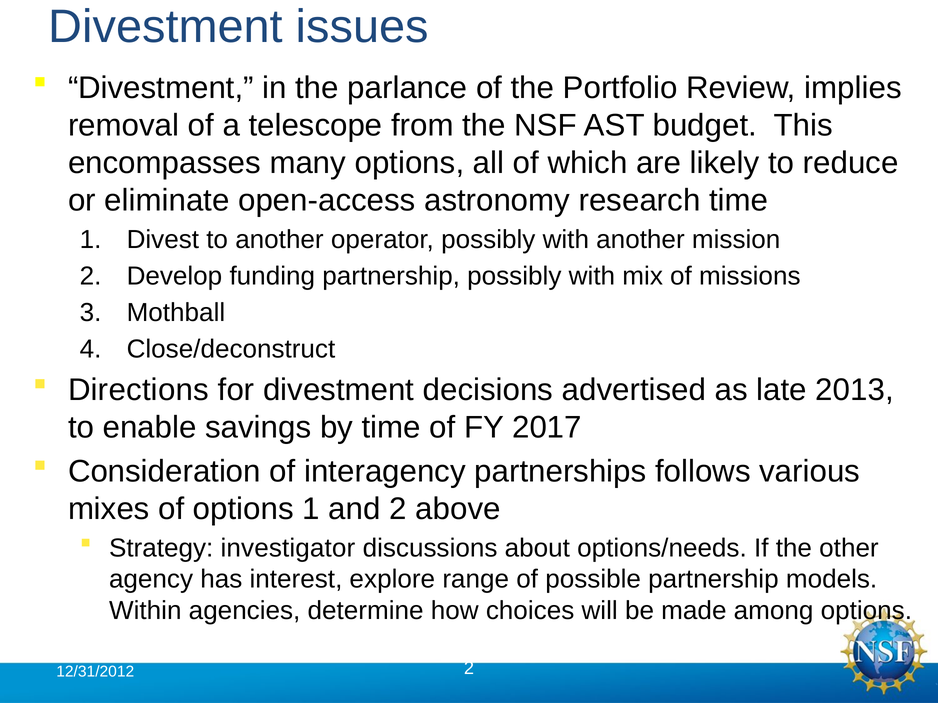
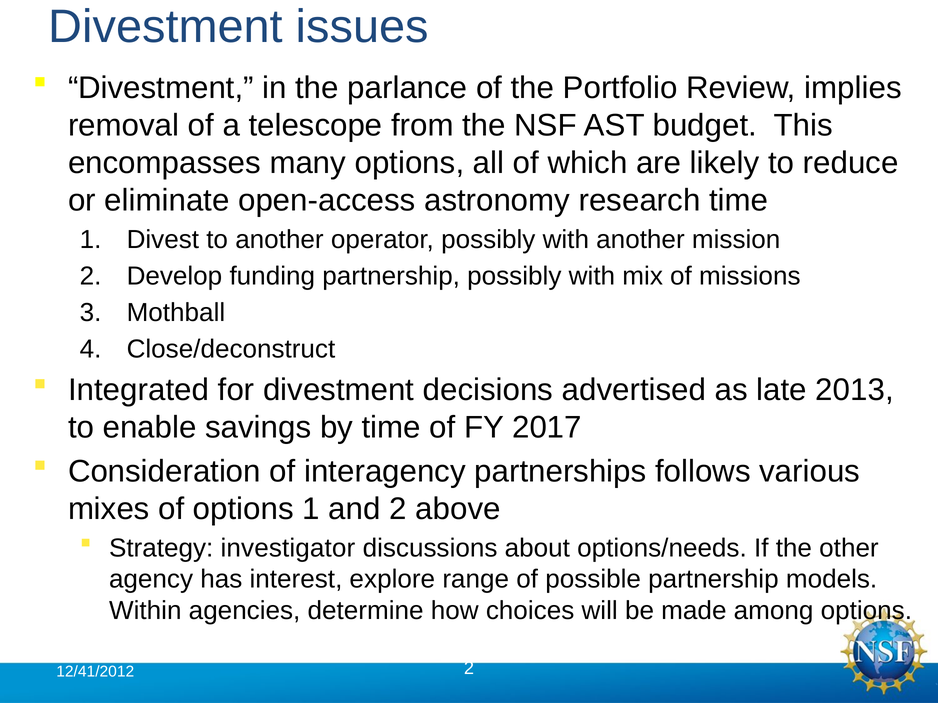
Directions: Directions -> Integrated
12/31/2012: 12/31/2012 -> 12/41/2012
